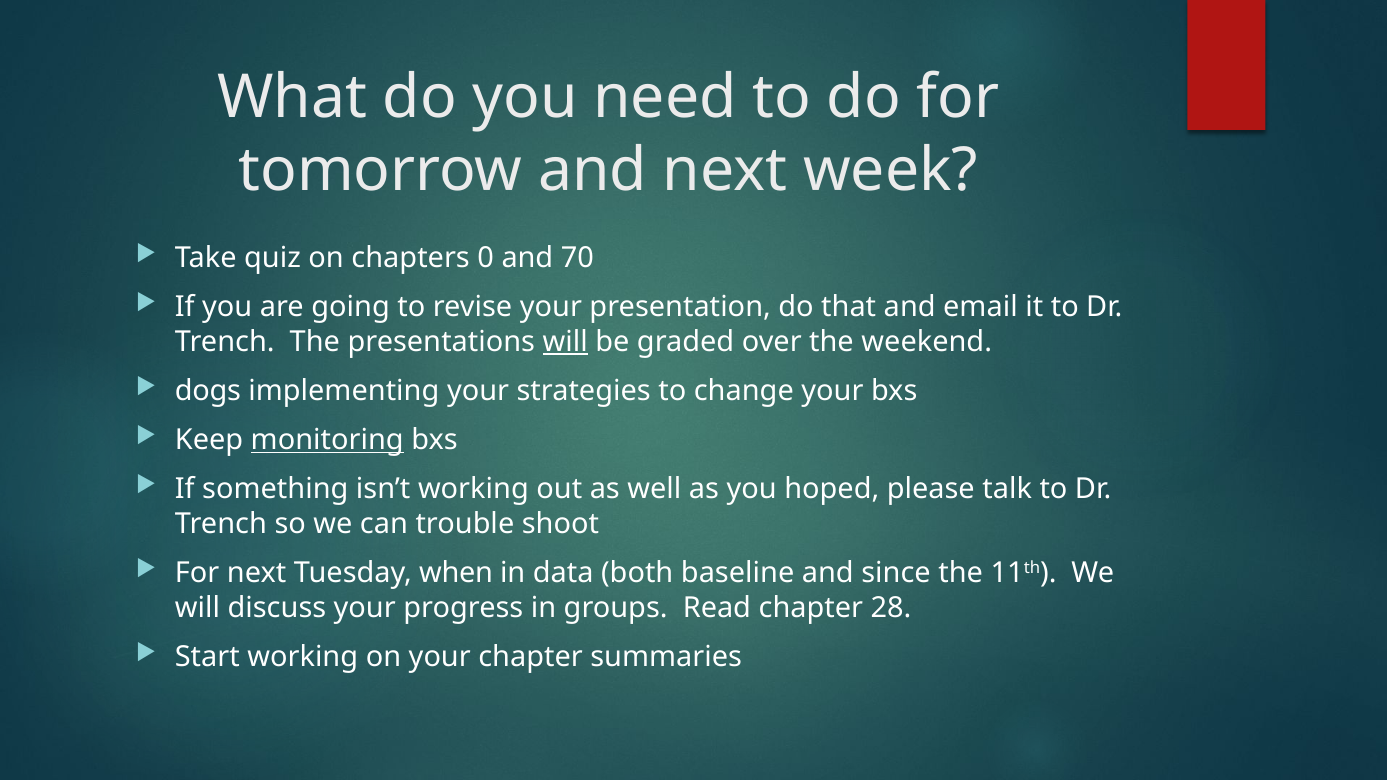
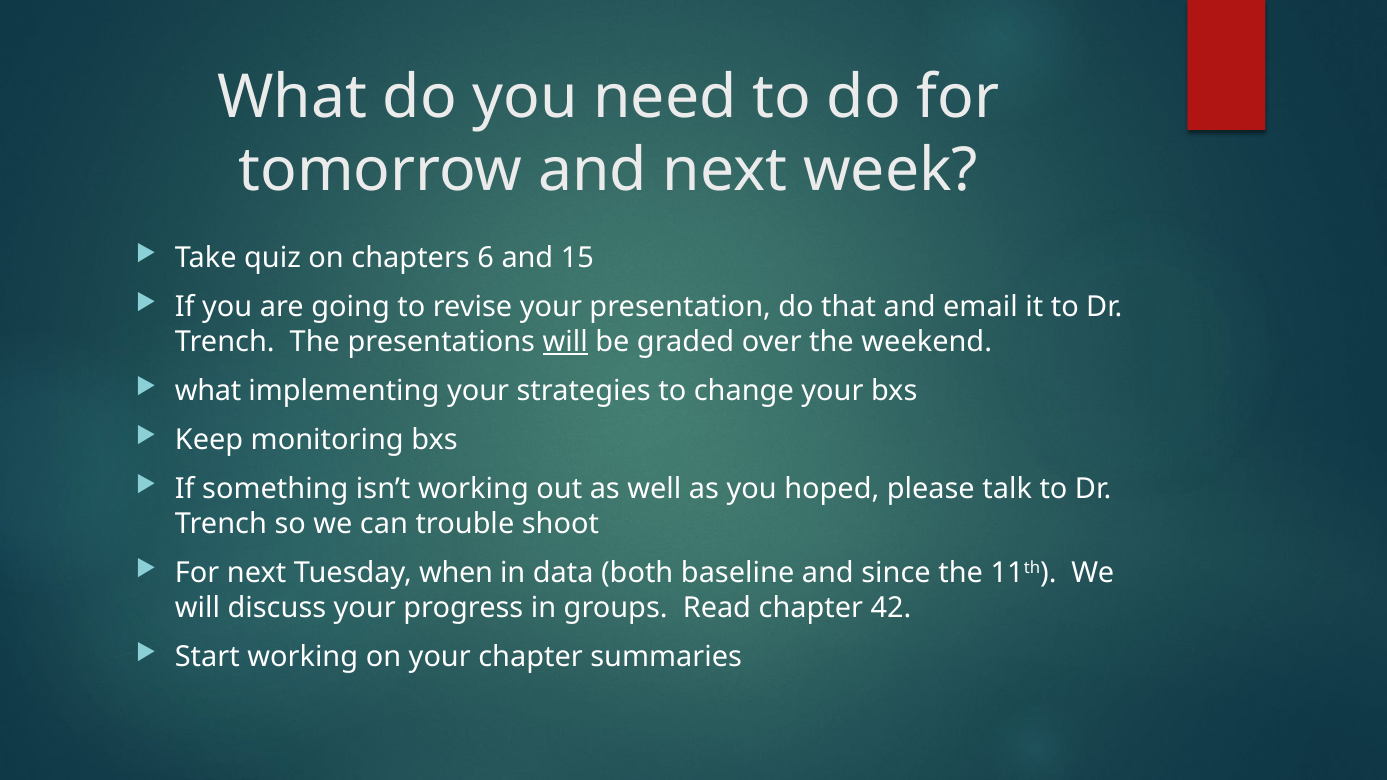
0: 0 -> 6
70: 70 -> 15
dogs at (208, 391): dogs -> what
monitoring underline: present -> none
28: 28 -> 42
